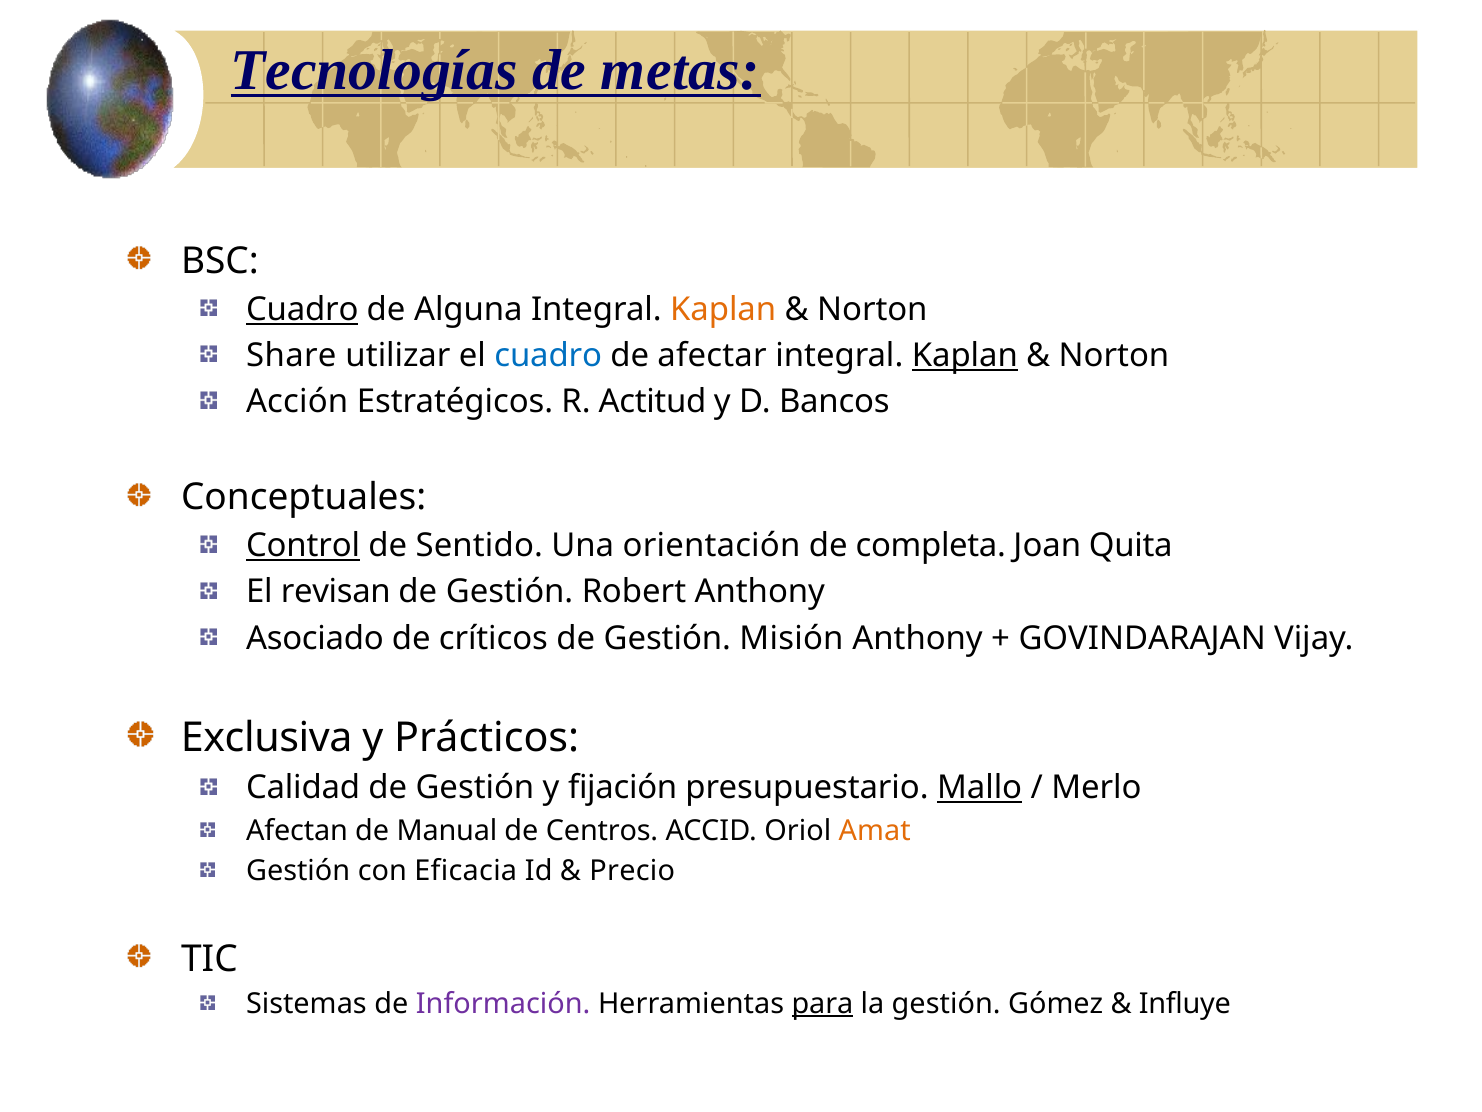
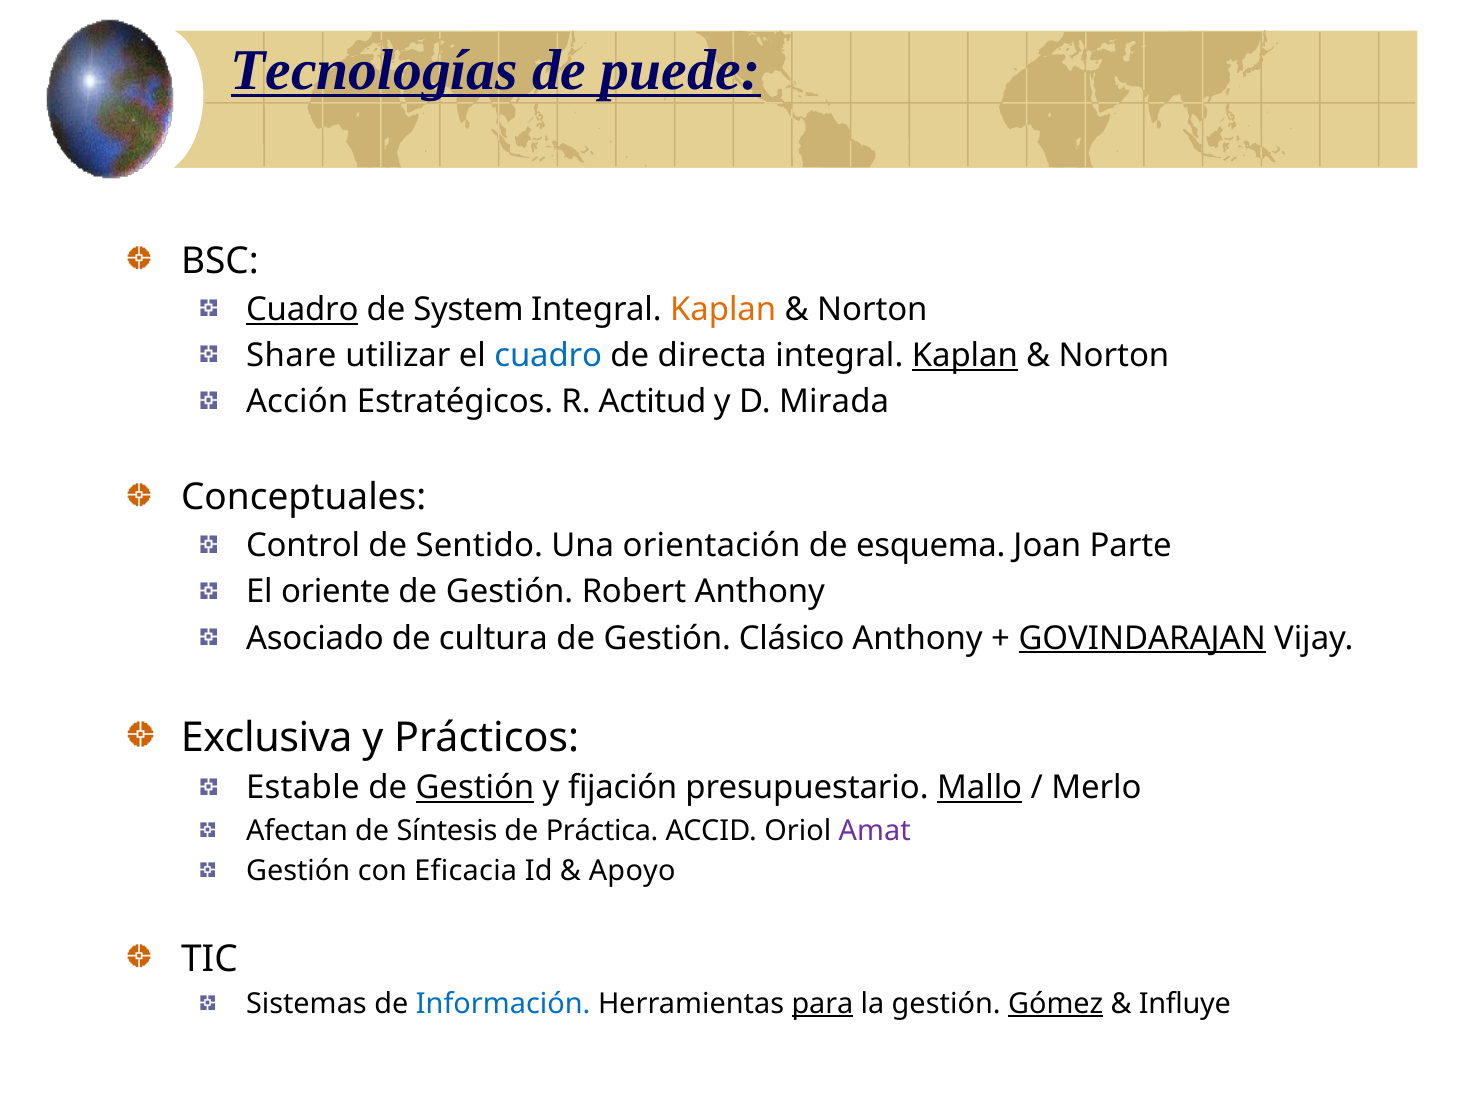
metas: metas -> puede
Alguna: Alguna -> System
afectar: afectar -> directa
Bancos: Bancos -> Mirada
Control underline: present -> none
completa: completa -> esquema
Quita: Quita -> Parte
revisan: revisan -> oriente
críticos: críticos -> cultura
Misión: Misión -> Clásico
GOVINDARAJAN underline: none -> present
Calidad: Calidad -> Estable
Gestión at (475, 788) underline: none -> present
Manual: Manual -> Síntesis
Centros: Centros -> Práctica
Amat colour: orange -> purple
Precio: Precio -> Apoyo
Información colour: purple -> blue
Gómez underline: none -> present
